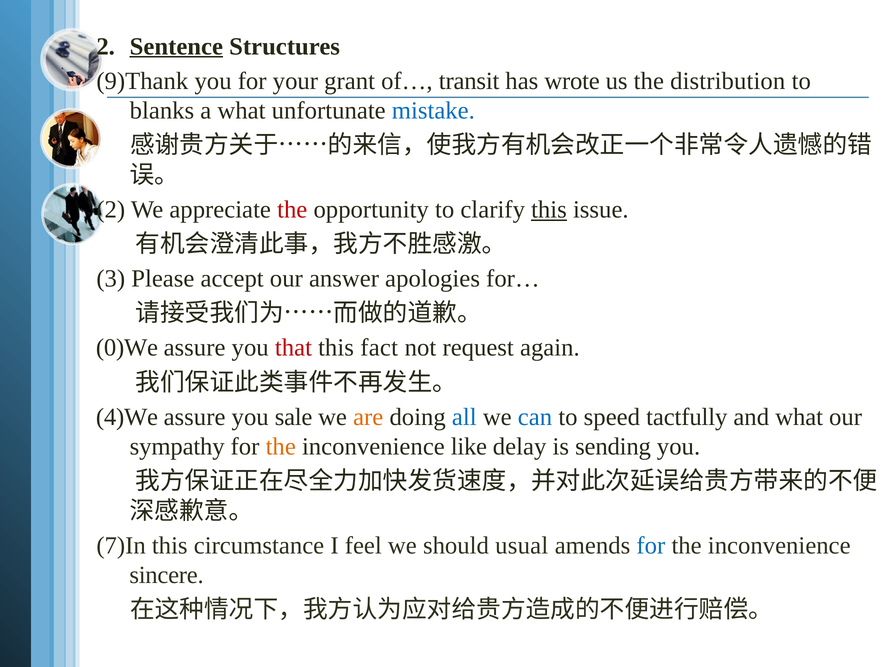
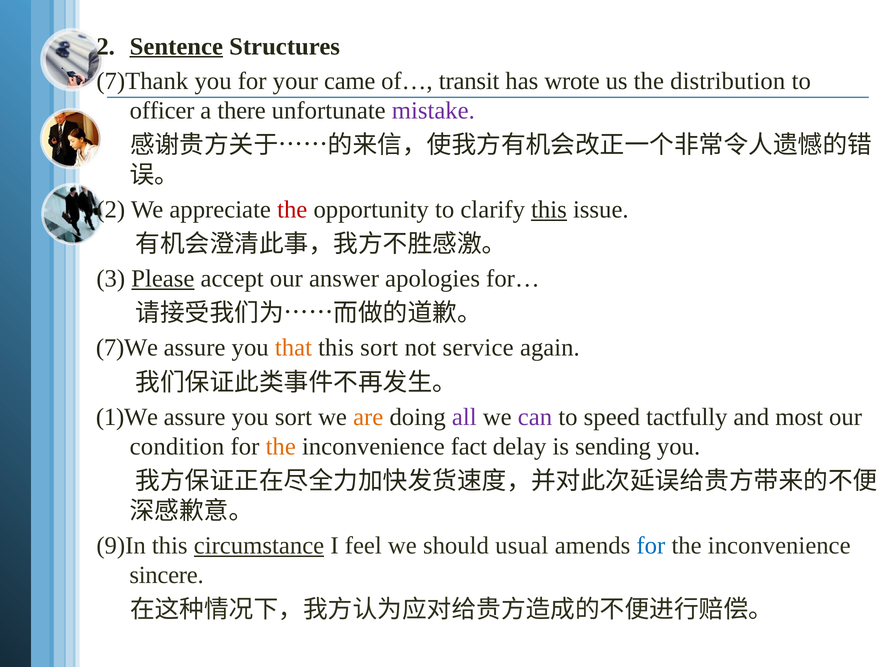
9)Thank: 9)Thank -> 7)Thank
grant: grant -> came
blanks: blanks -> officer
a what: what -> there
mistake colour: blue -> purple
Please underline: none -> present
0)We: 0)We -> 7)We
that colour: red -> orange
this fact: fact -> sort
request: request -> service
4)We: 4)We -> 1)We
you sale: sale -> sort
all colour: blue -> purple
can colour: blue -> purple
and what: what -> most
sympathy: sympathy -> condition
like: like -> fact
7)In: 7)In -> 9)In
circumstance underline: none -> present
